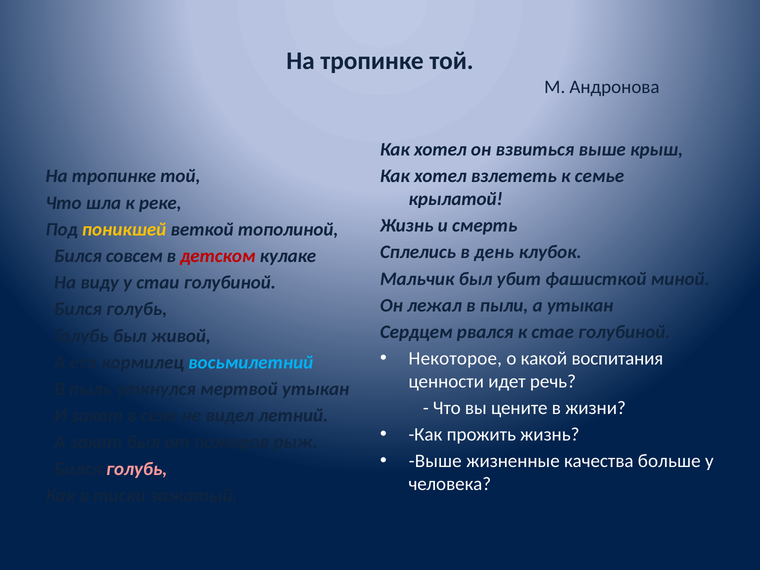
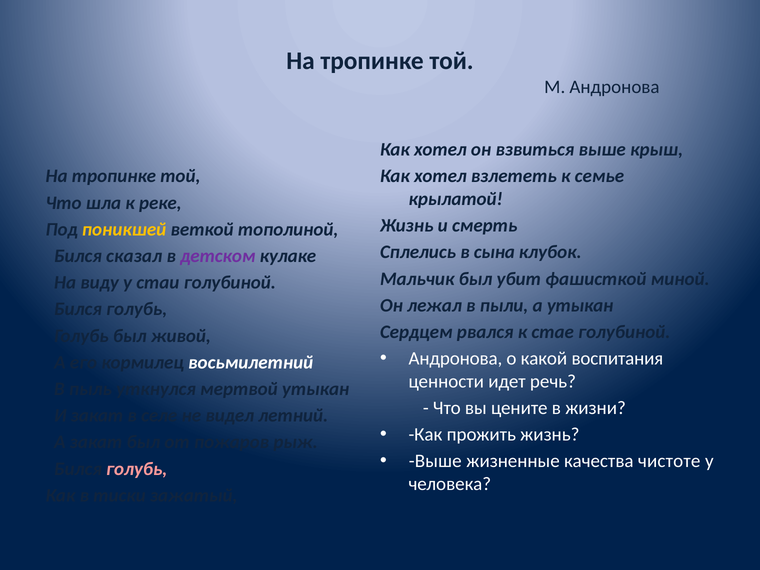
день: день -> сына
совсем: совсем -> сказал
детском colour: red -> purple
Некоторое at (455, 359): Некоторое -> Андронова
восьмилетний colour: light blue -> white
больше: больше -> чистоте
